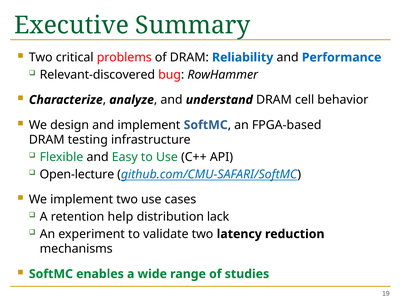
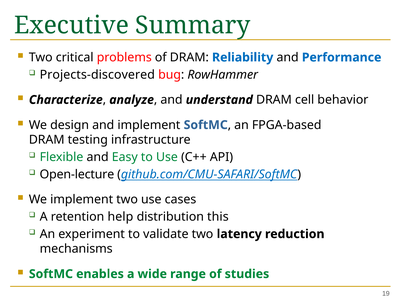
Relevant-discovered: Relevant-discovered -> Projects-discovered
lack: lack -> this
